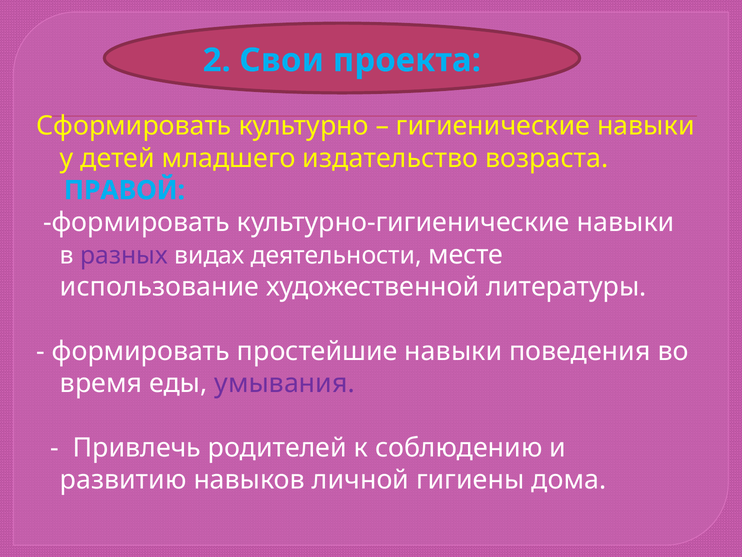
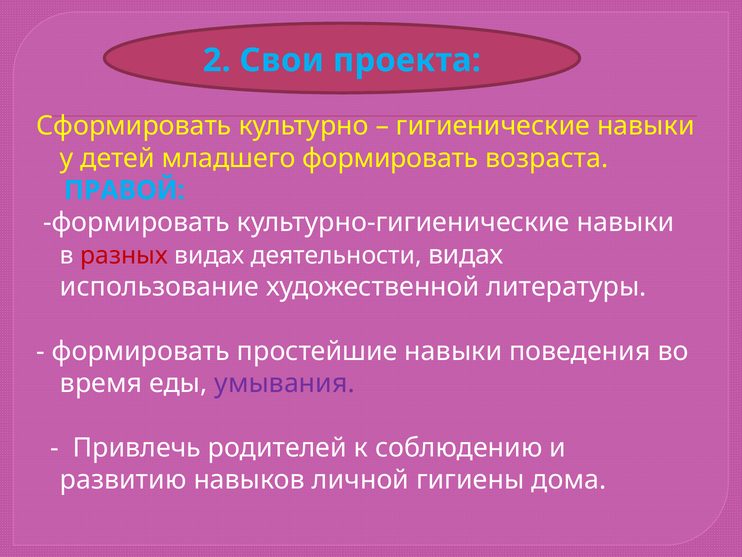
младшего издательство: издательство -> формировать
разных colour: purple -> red
деятельности месте: месте -> видах
